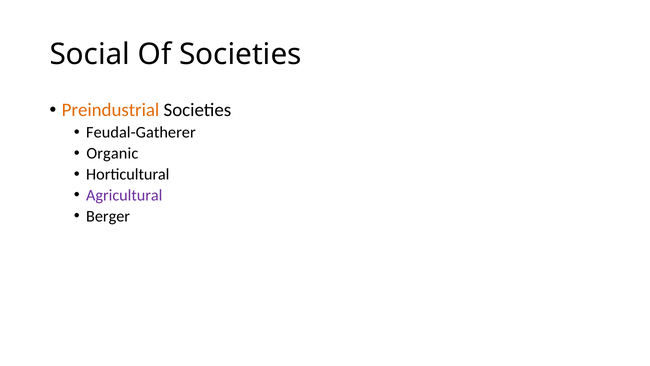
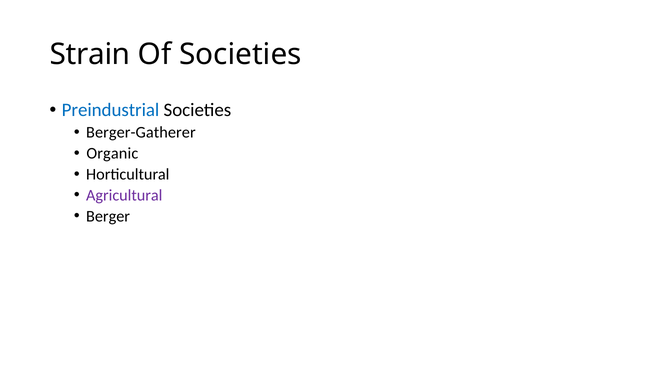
Social: Social -> Strain
Preindustrial colour: orange -> blue
Feudal-Gatherer: Feudal-Gatherer -> Berger-Gatherer
